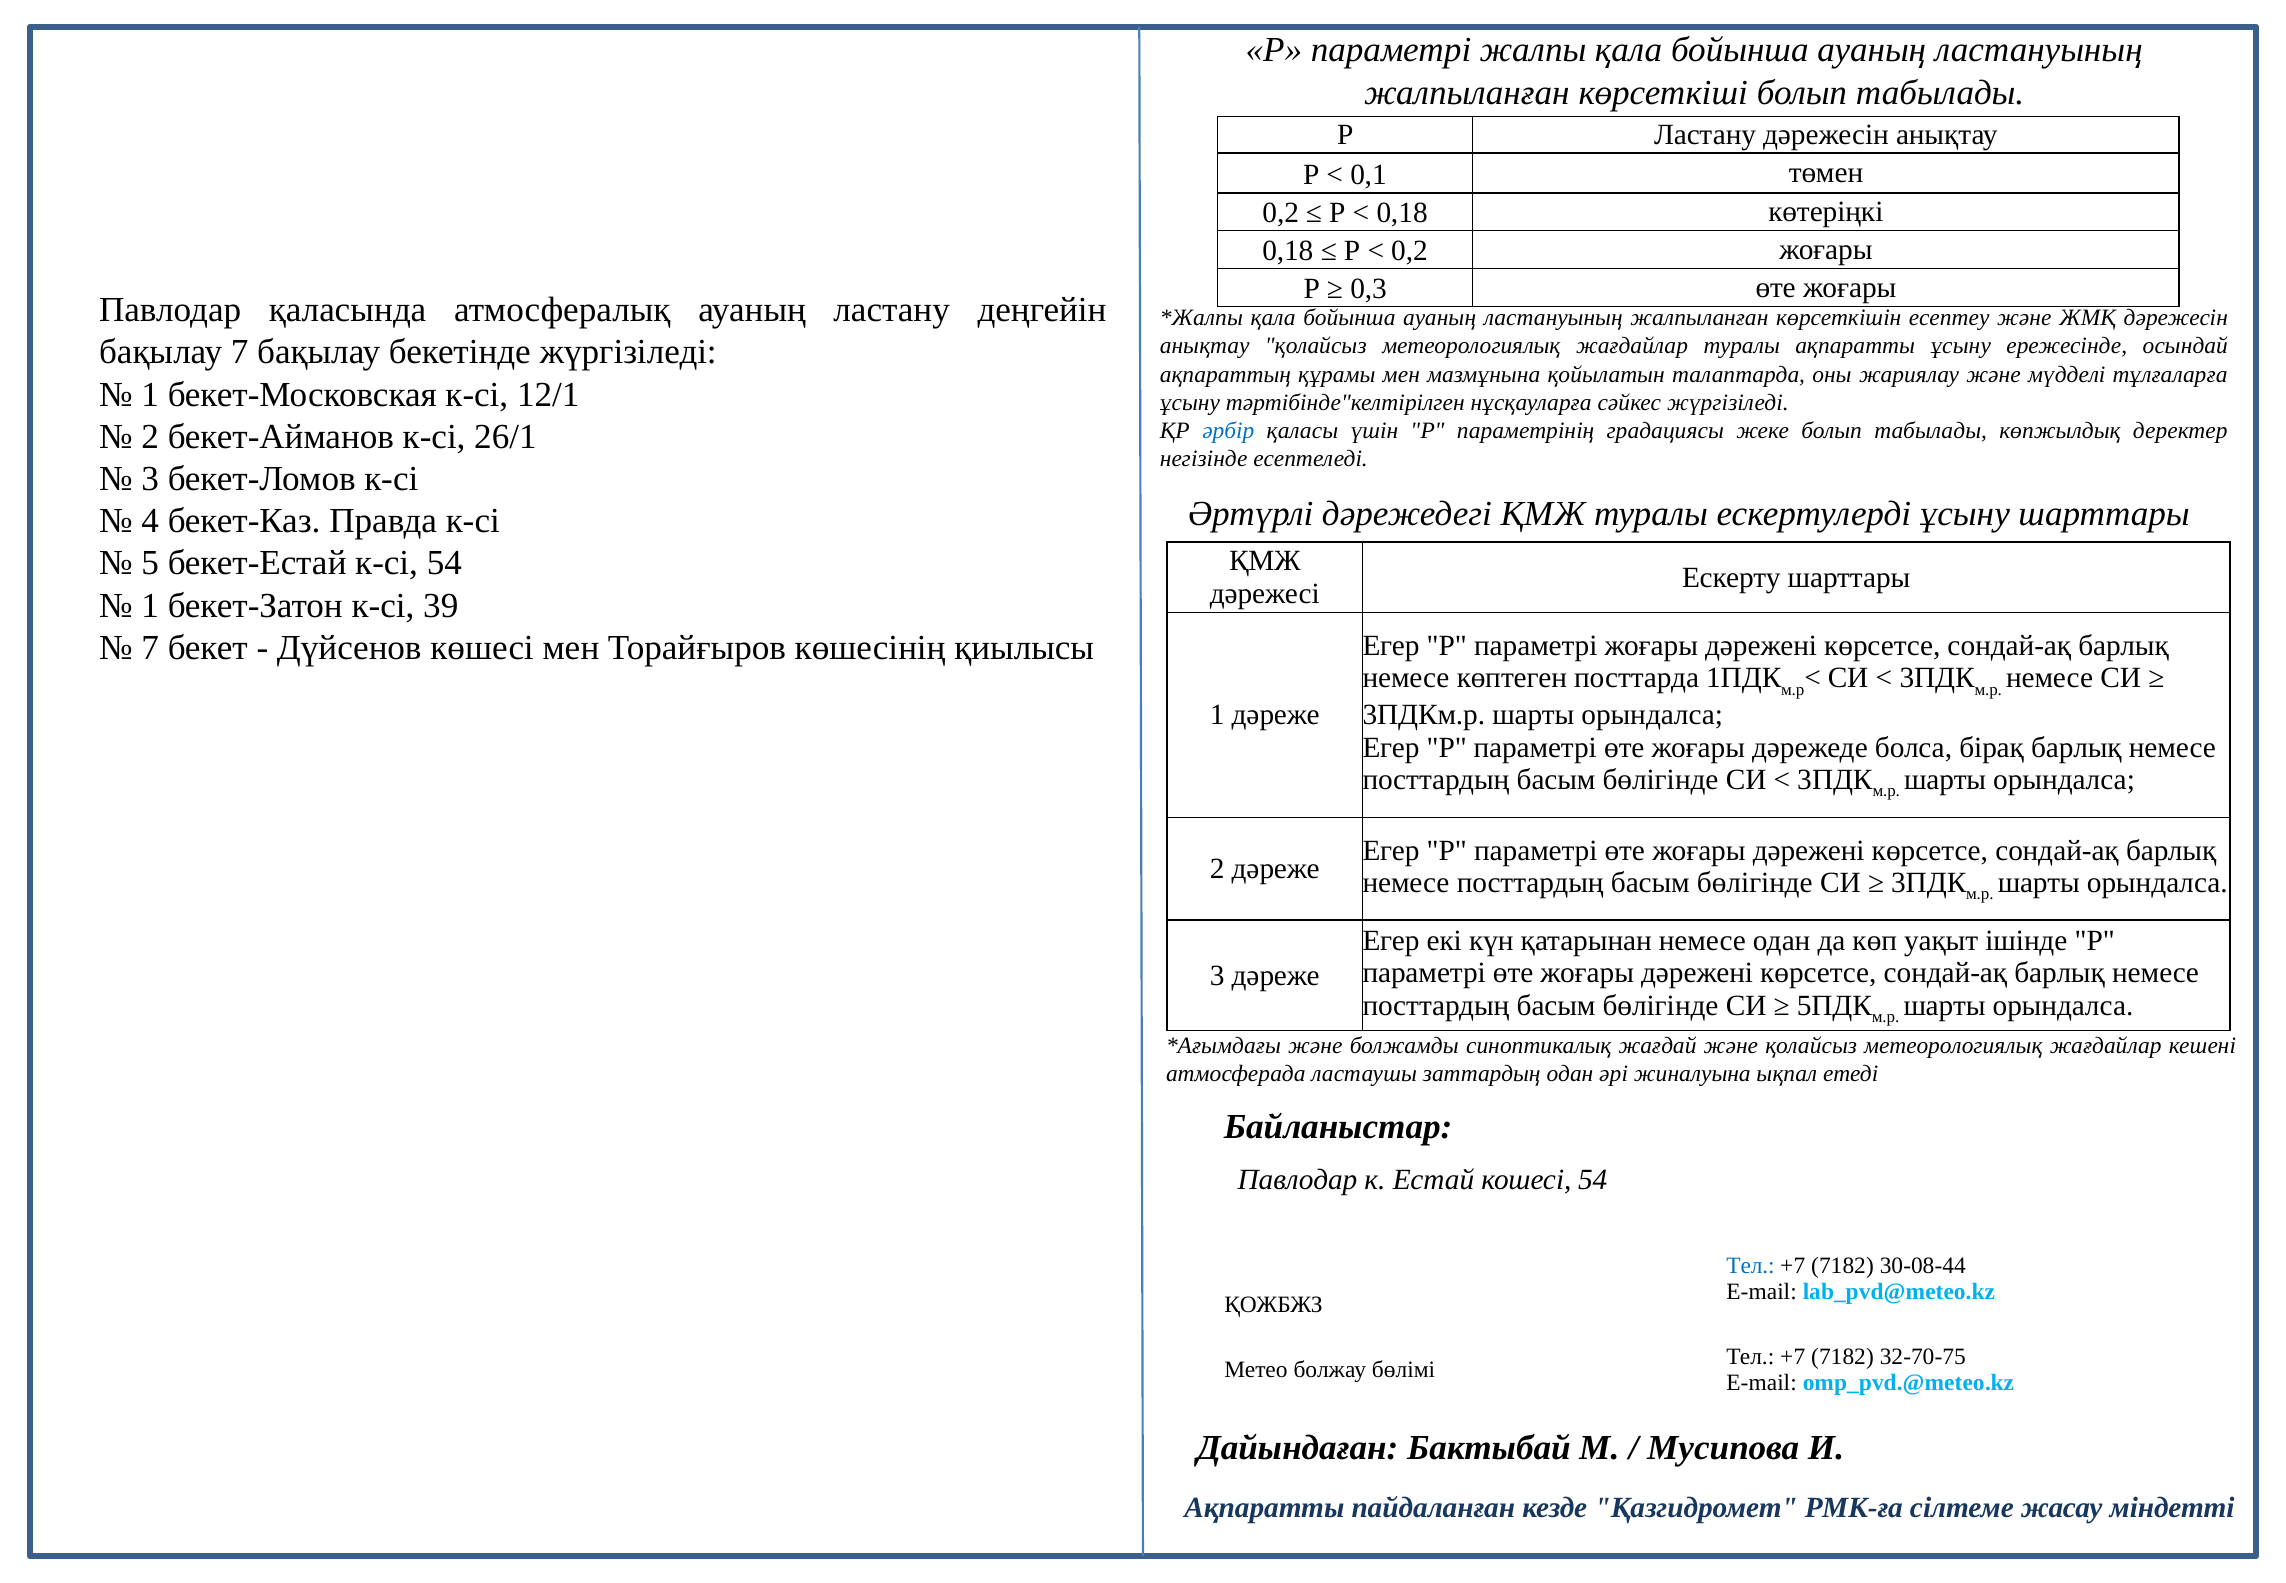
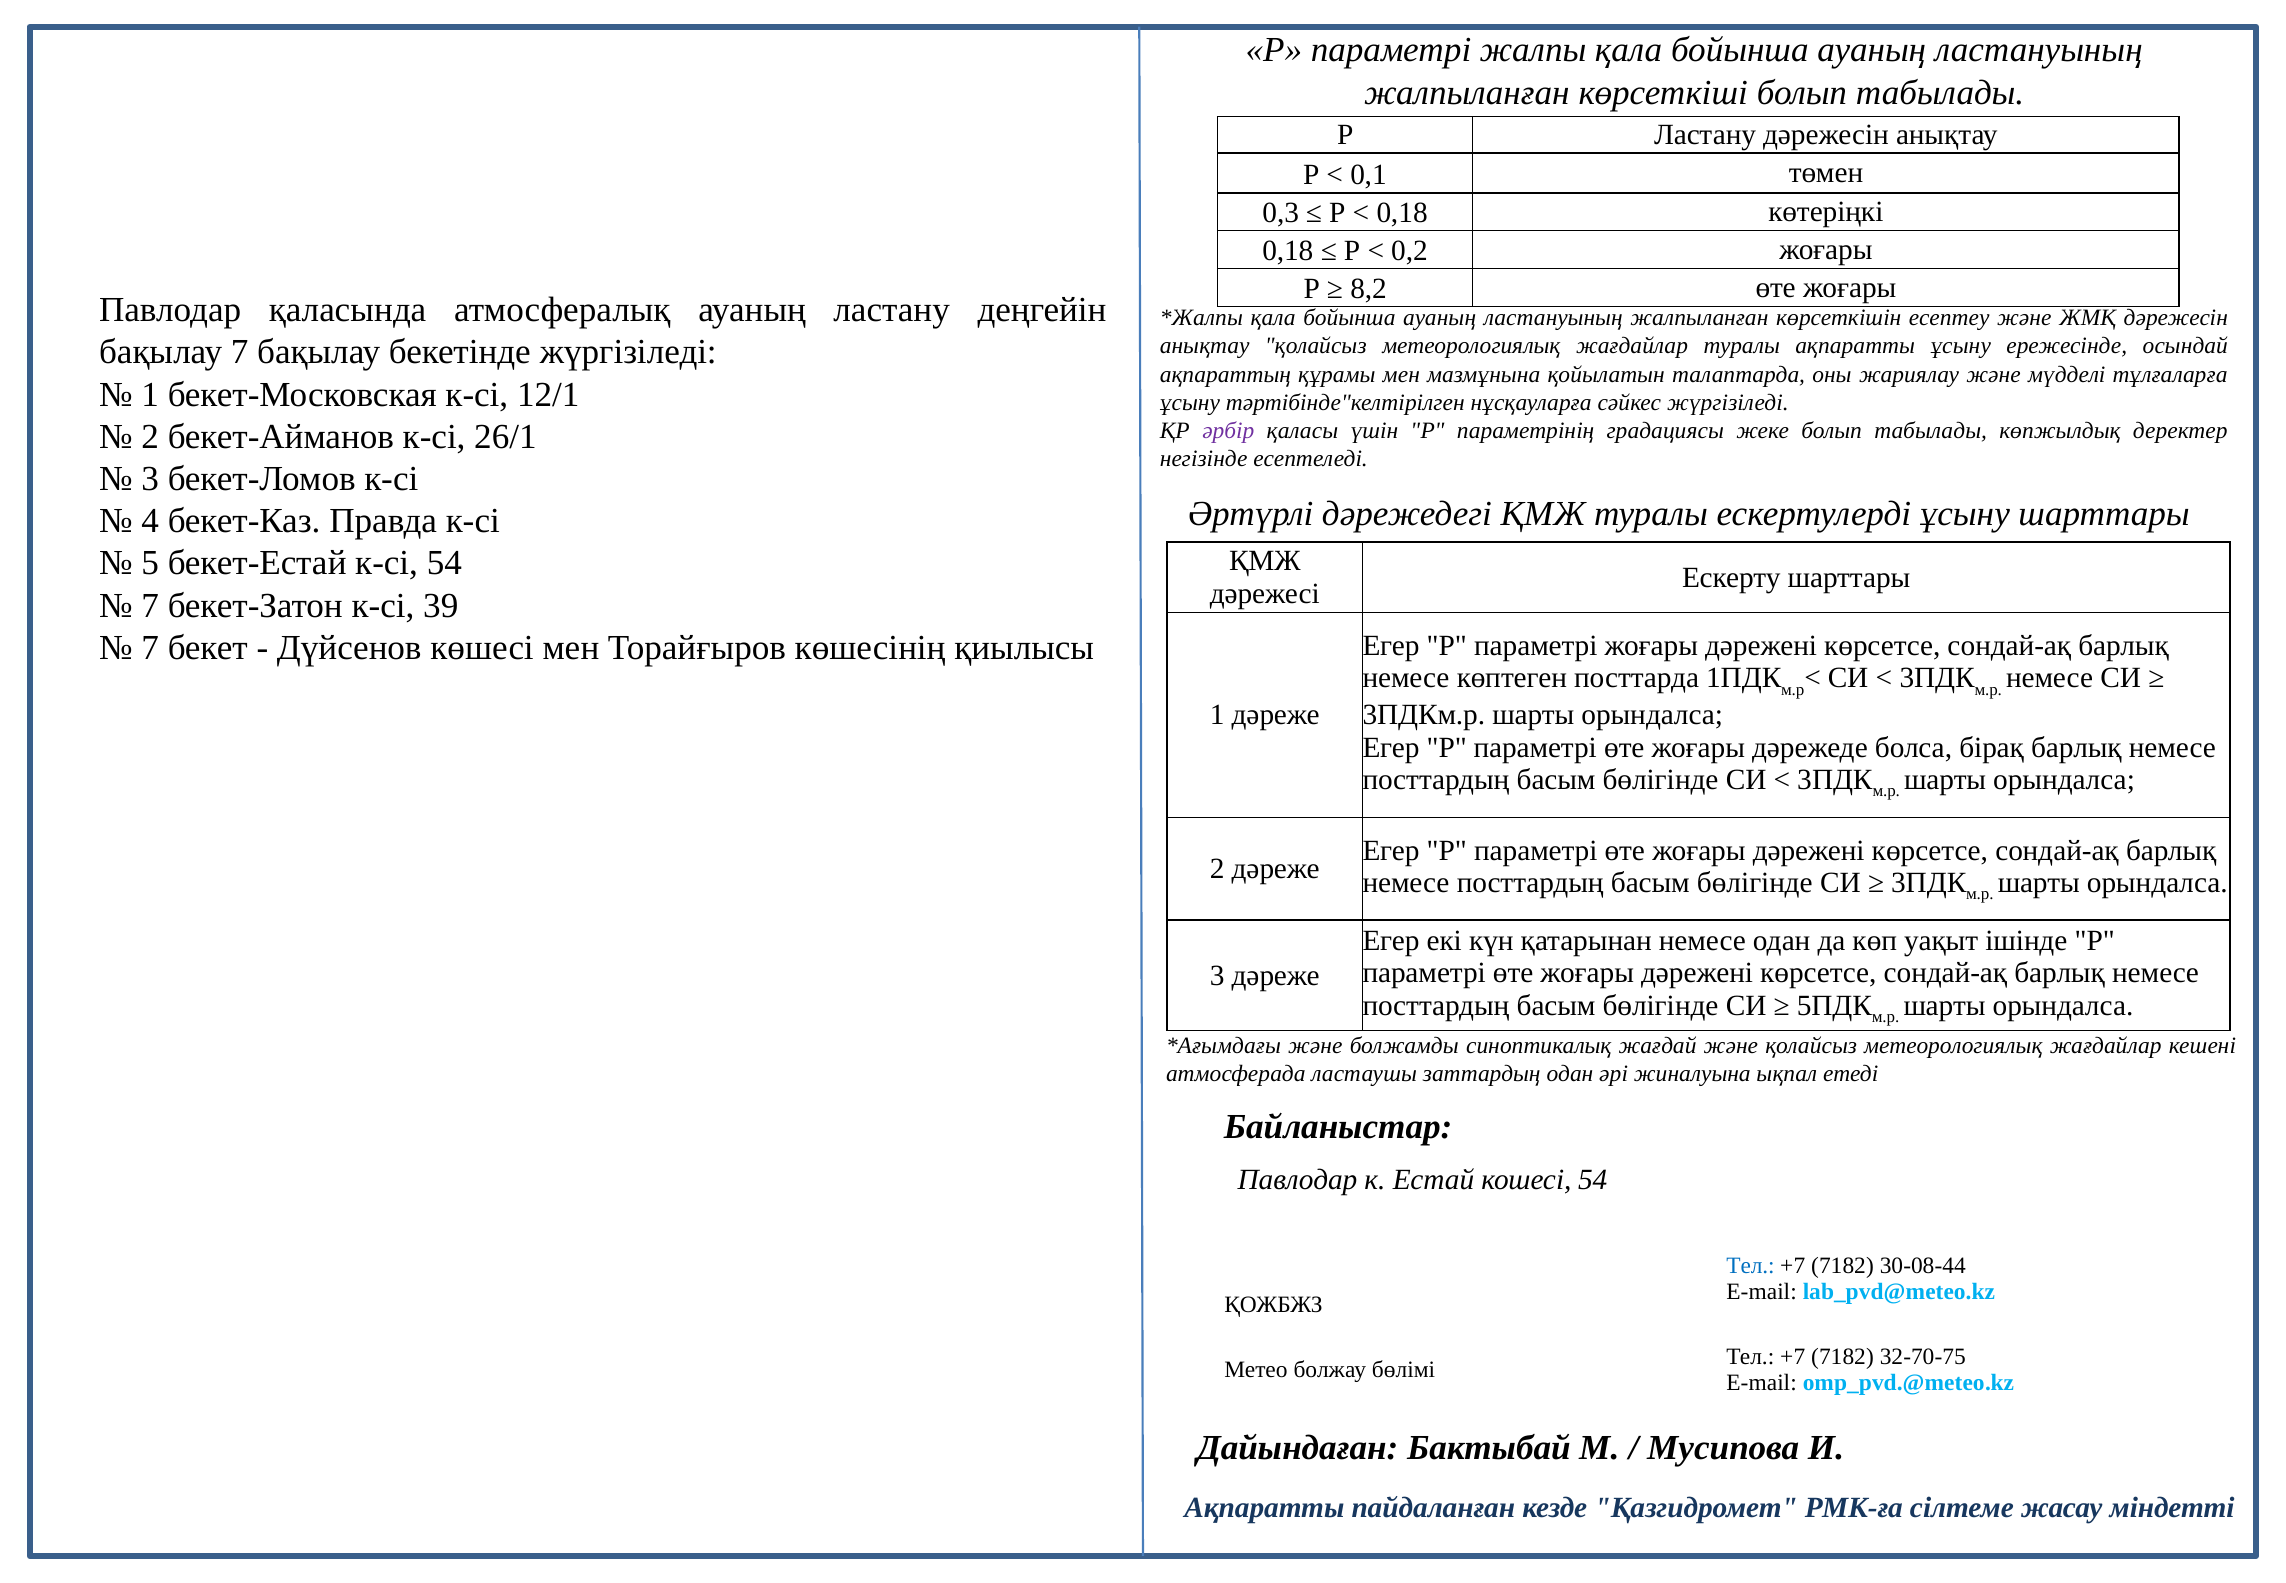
0,2 at (1281, 213): 0,2 -> 0,3
0,3: 0,3 -> 8,2
әрбір colour: blue -> purple
1 at (150, 605): 1 -> 7
